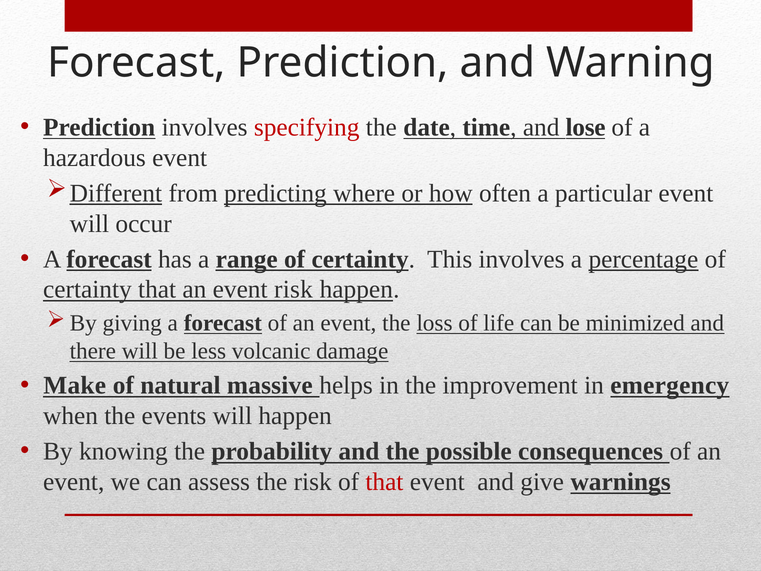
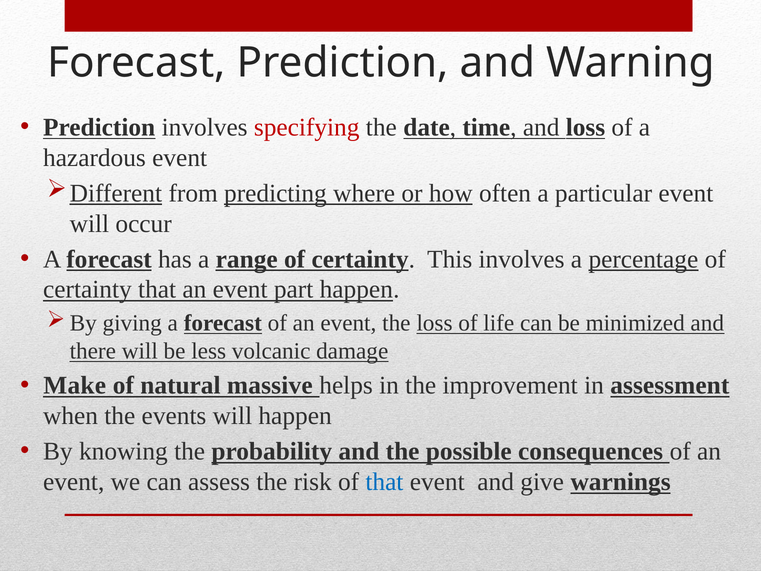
and lose: lose -> loss
event risk: risk -> part
emergency: emergency -> assessment
that at (384, 482) colour: red -> blue
